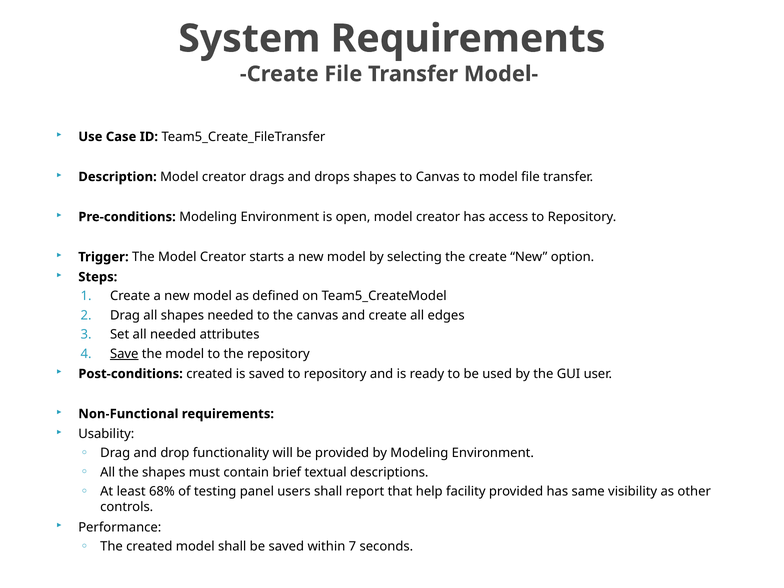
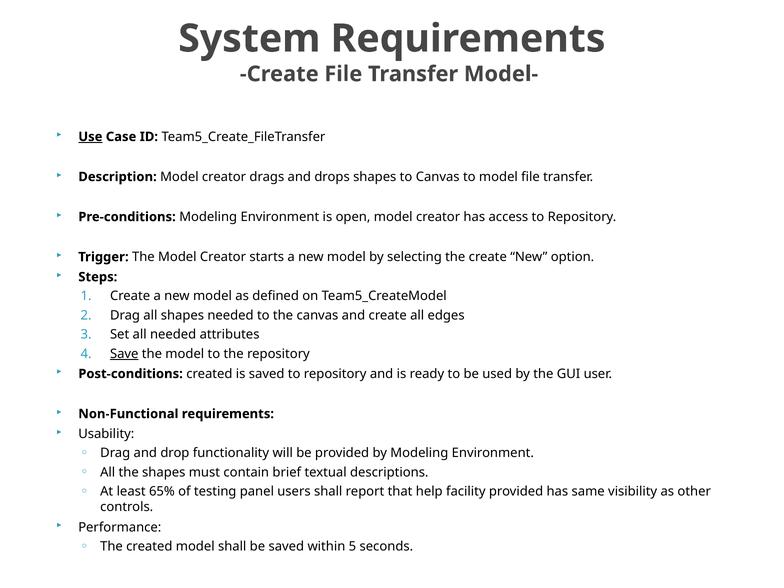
Use underline: none -> present
68%: 68% -> 65%
7: 7 -> 5
